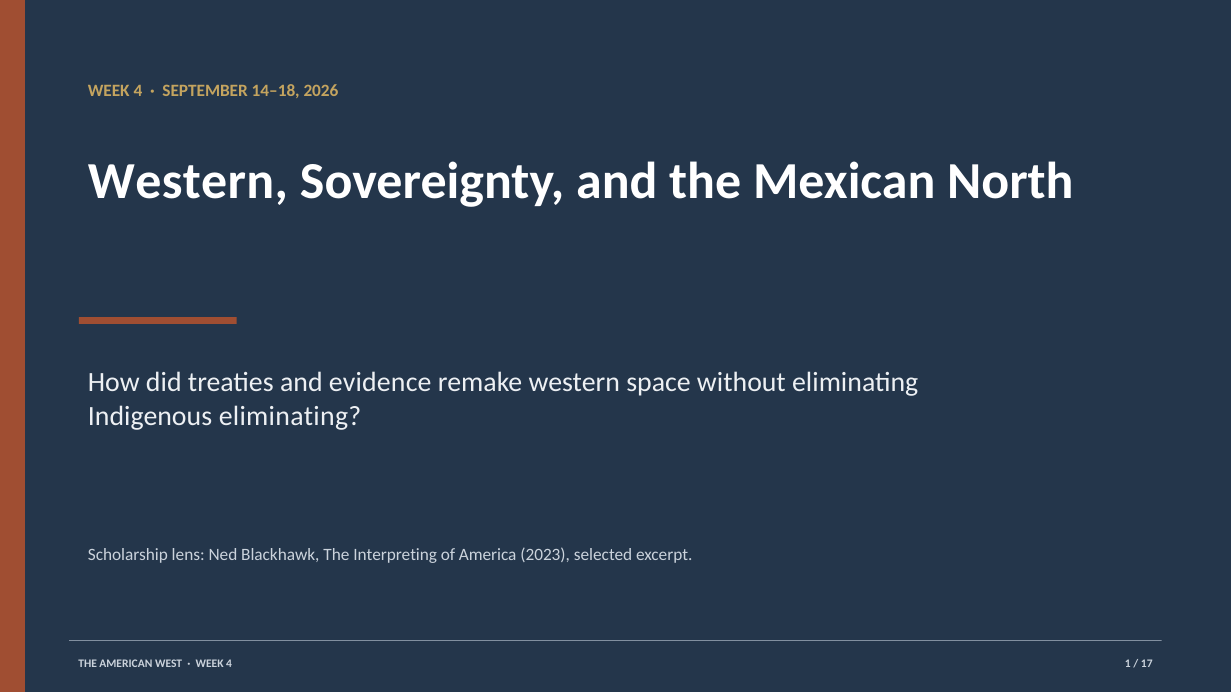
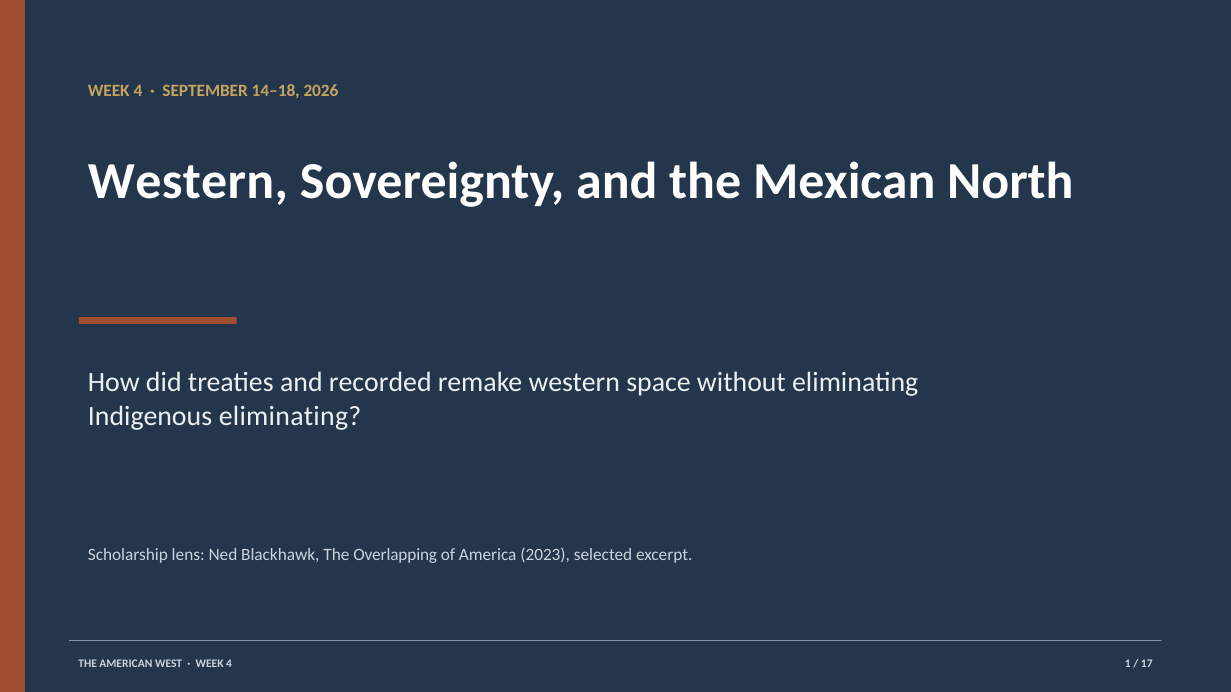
evidence: evidence -> recorded
Interpreting: Interpreting -> Overlapping
